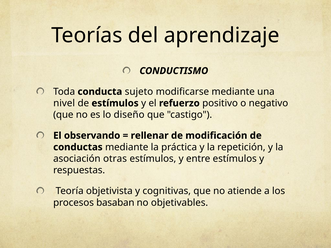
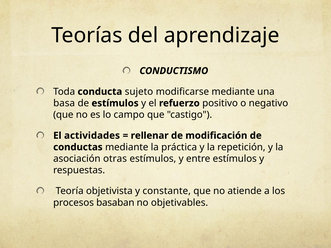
nivel: nivel -> basa
diseño: diseño -> campo
observando: observando -> actividades
cognitivas: cognitivas -> constante
